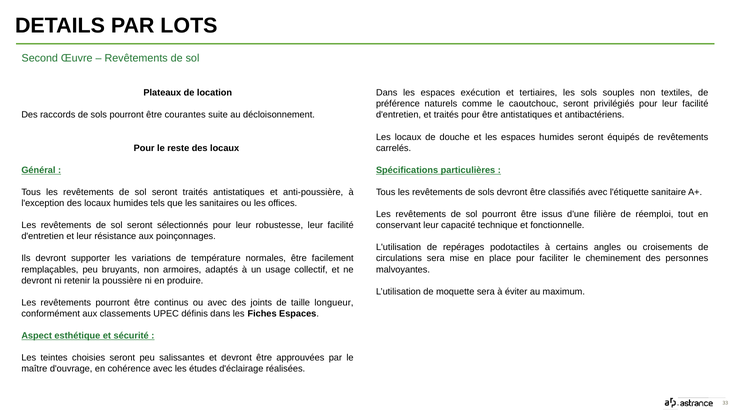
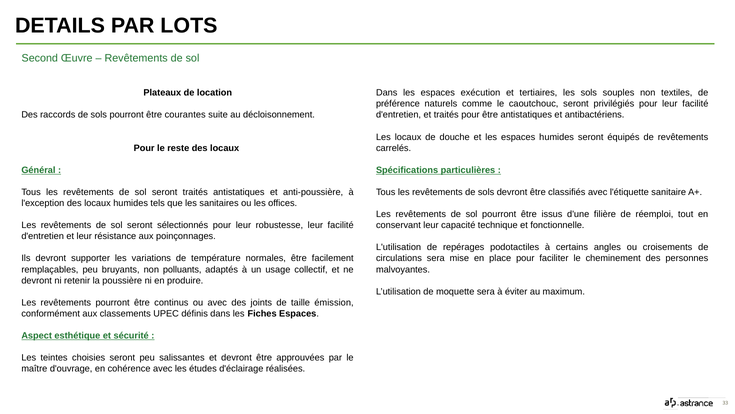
armoires: armoires -> polluants
longueur: longueur -> émission
